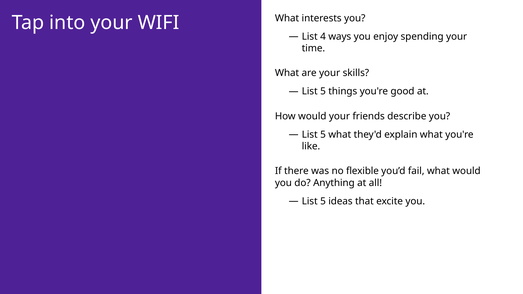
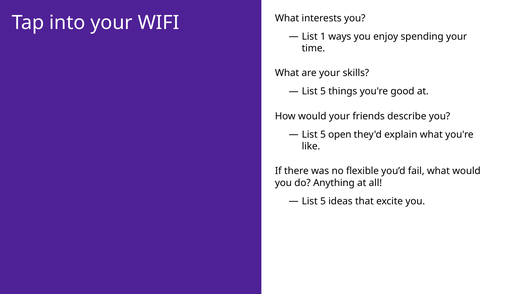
4: 4 -> 1
5 what: what -> open
